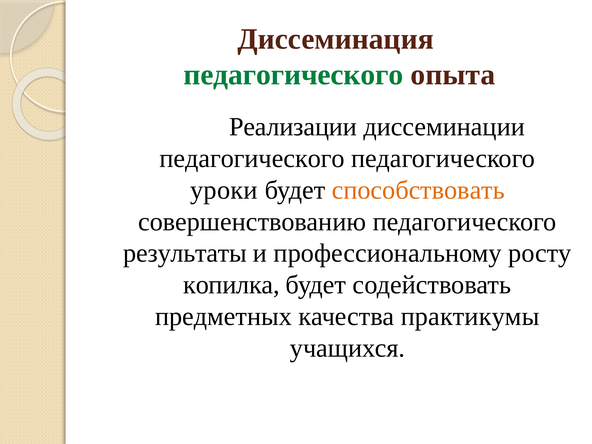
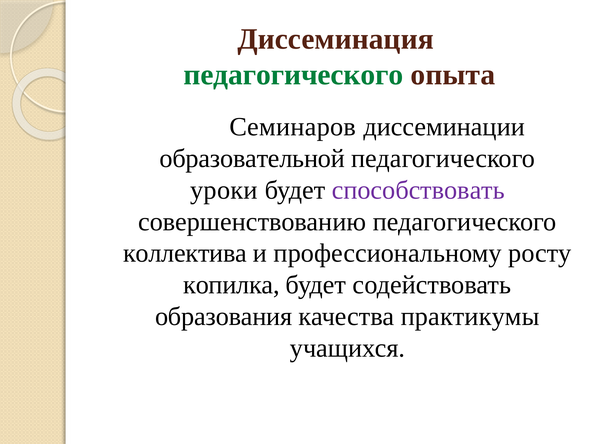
Реализации: Реализации -> Семинаров
педагогического at (252, 158): педагогического -> образовательной
способствовать colour: orange -> purple
результаты: результаты -> коллектива
предметных: предметных -> образования
